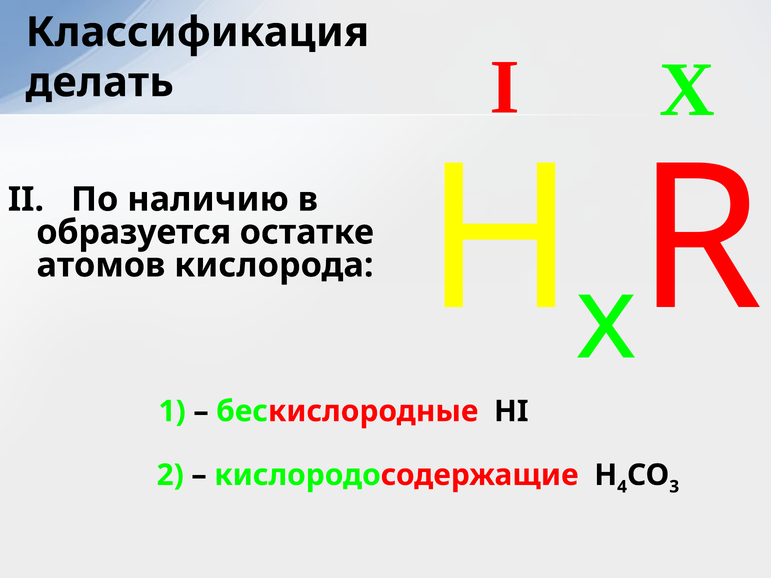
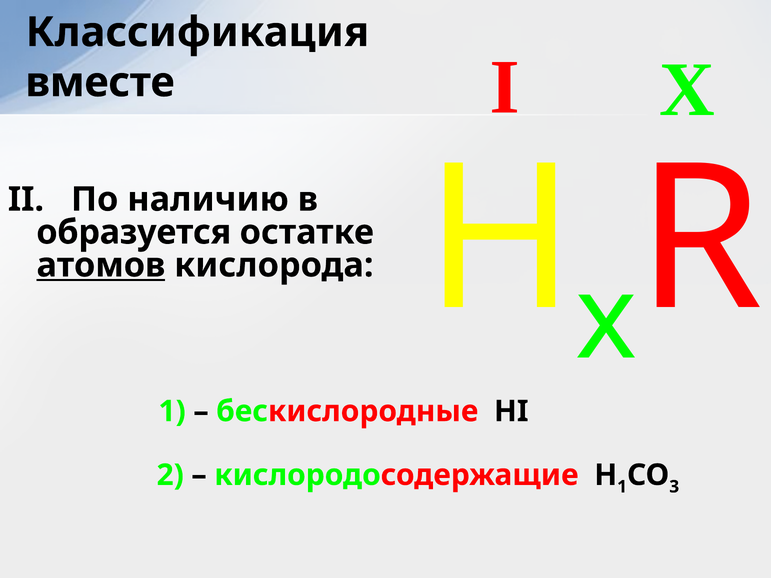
делать: делать -> вместе
атомов underline: none -> present
4 at (622, 487): 4 -> 1
